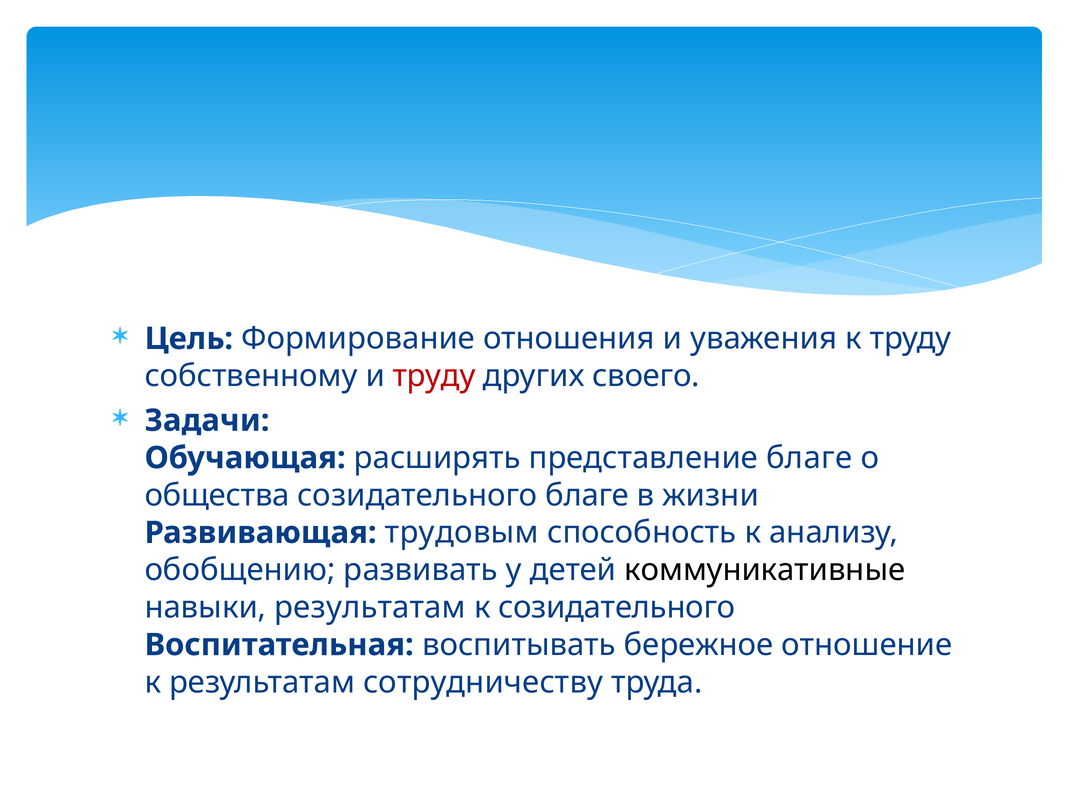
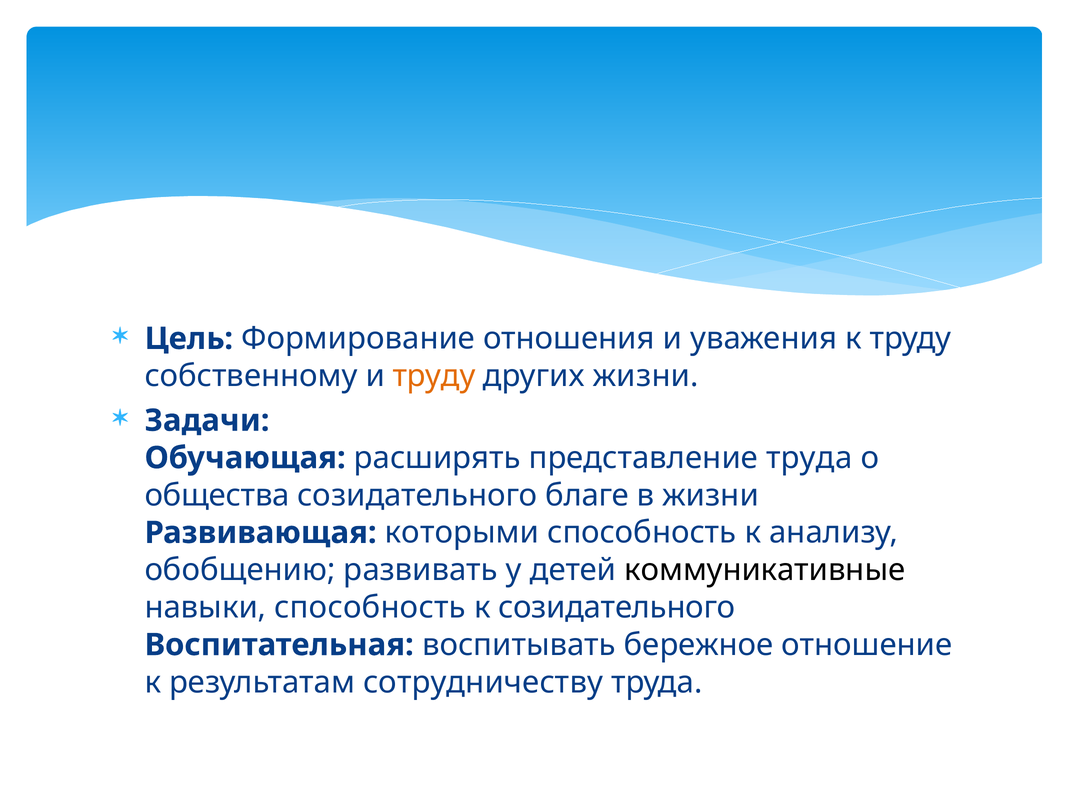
труду at (434, 376) colour: red -> orange
других своего: своего -> жизни
представление благе: благе -> труда
трудовым: трудовым -> которыми
навыки результатам: результатам -> способность
